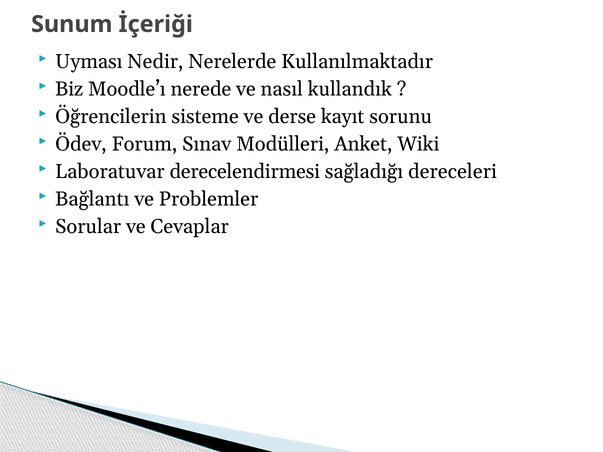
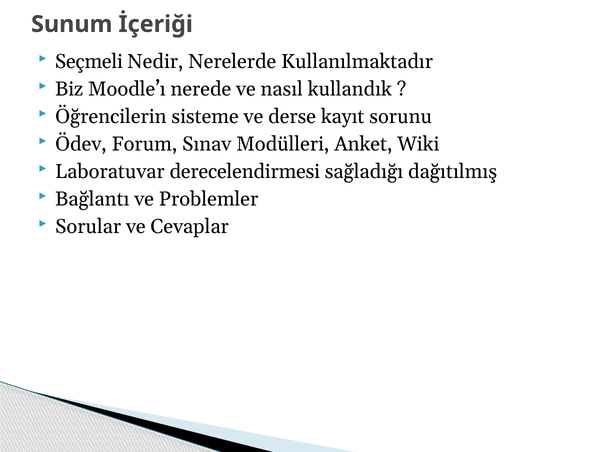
Uyması: Uyması -> Seçmeli
dereceleri: dereceleri -> dağıtılmış
